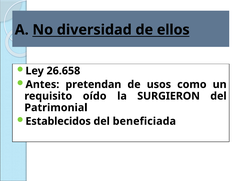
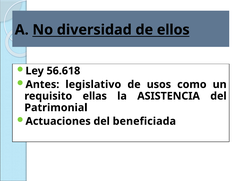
26.658: 26.658 -> 56.618
pretendan: pretendan -> legislativo
oído: oído -> ellas
SURGIERON: SURGIERON -> ASISTENCIA
Establecidos: Establecidos -> Actuaciones
